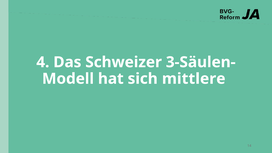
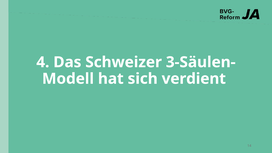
mittlere: mittlere -> verdient
